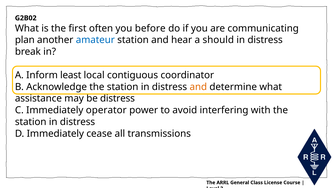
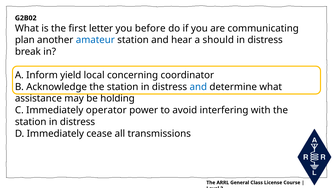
often: often -> letter
least: least -> yield
contiguous: contiguous -> concerning
and at (198, 86) colour: orange -> blue
be distress: distress -> holding
